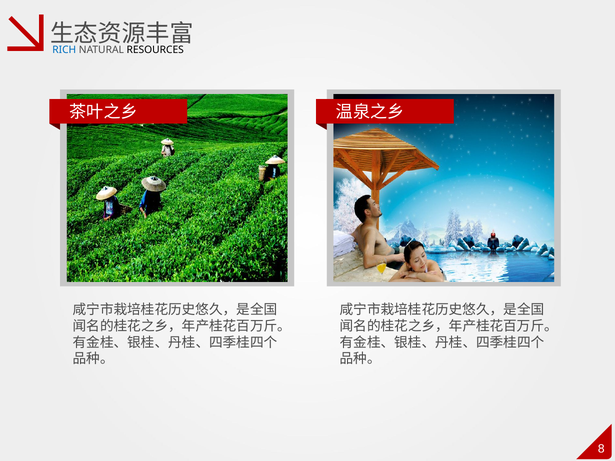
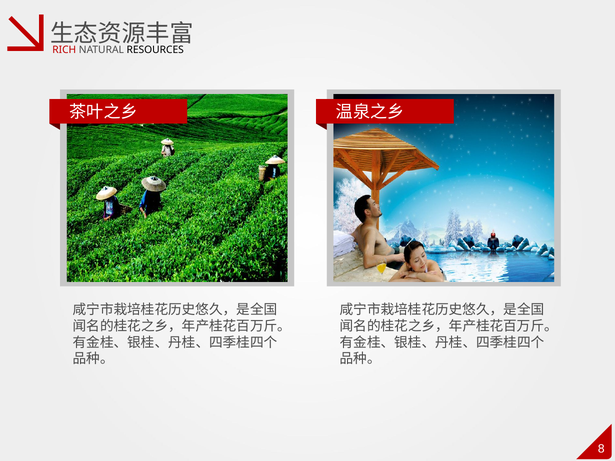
RICH colour: blue -> red
